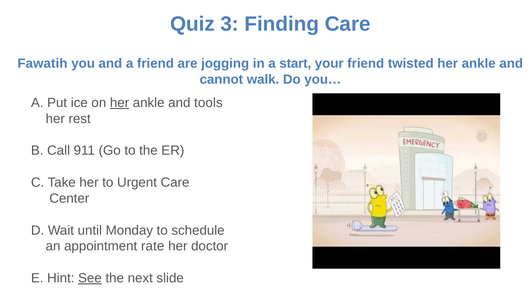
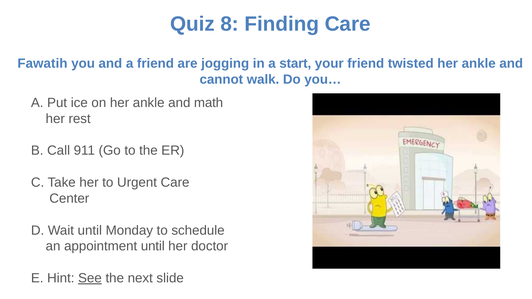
3: 3 -> 8
her at (120, 103) underline: present -> none
tools: tools -> math
appointment rate: rate -> until
